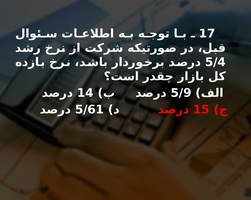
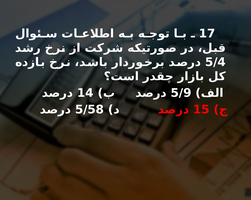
5/61: 5/61 -> 5/58
